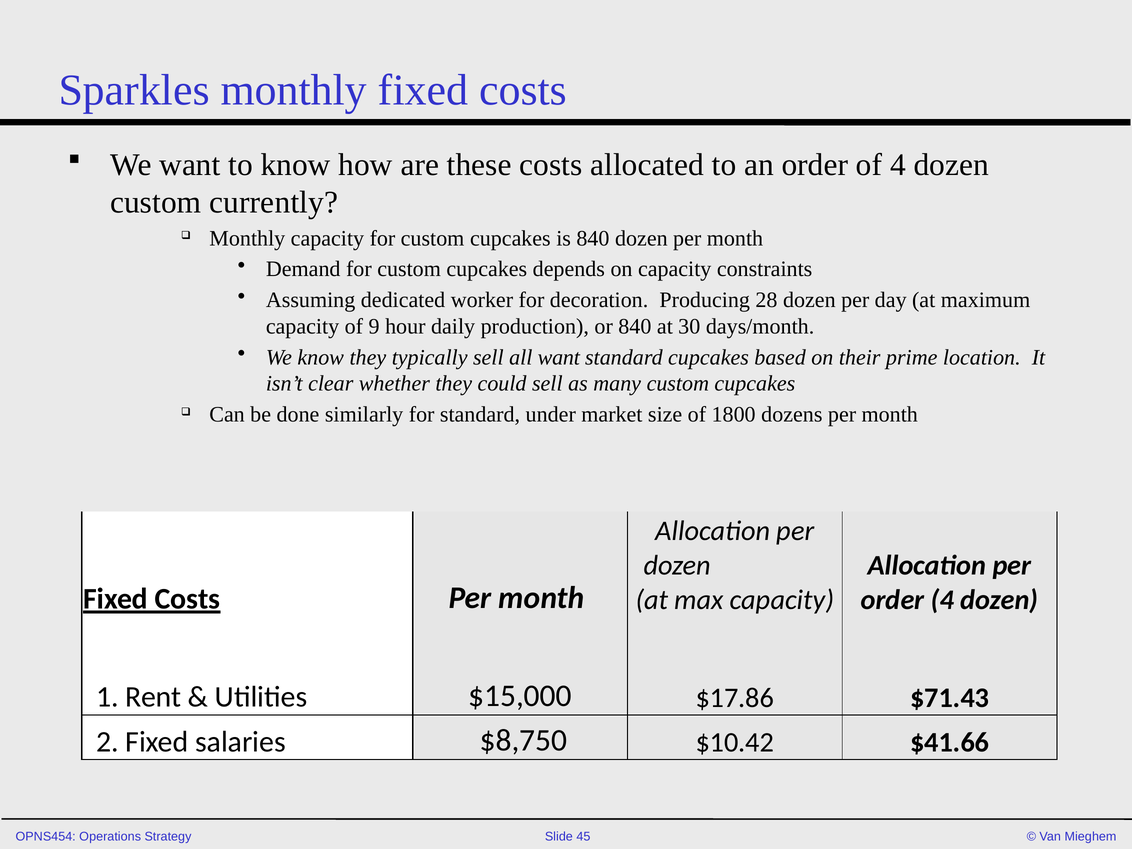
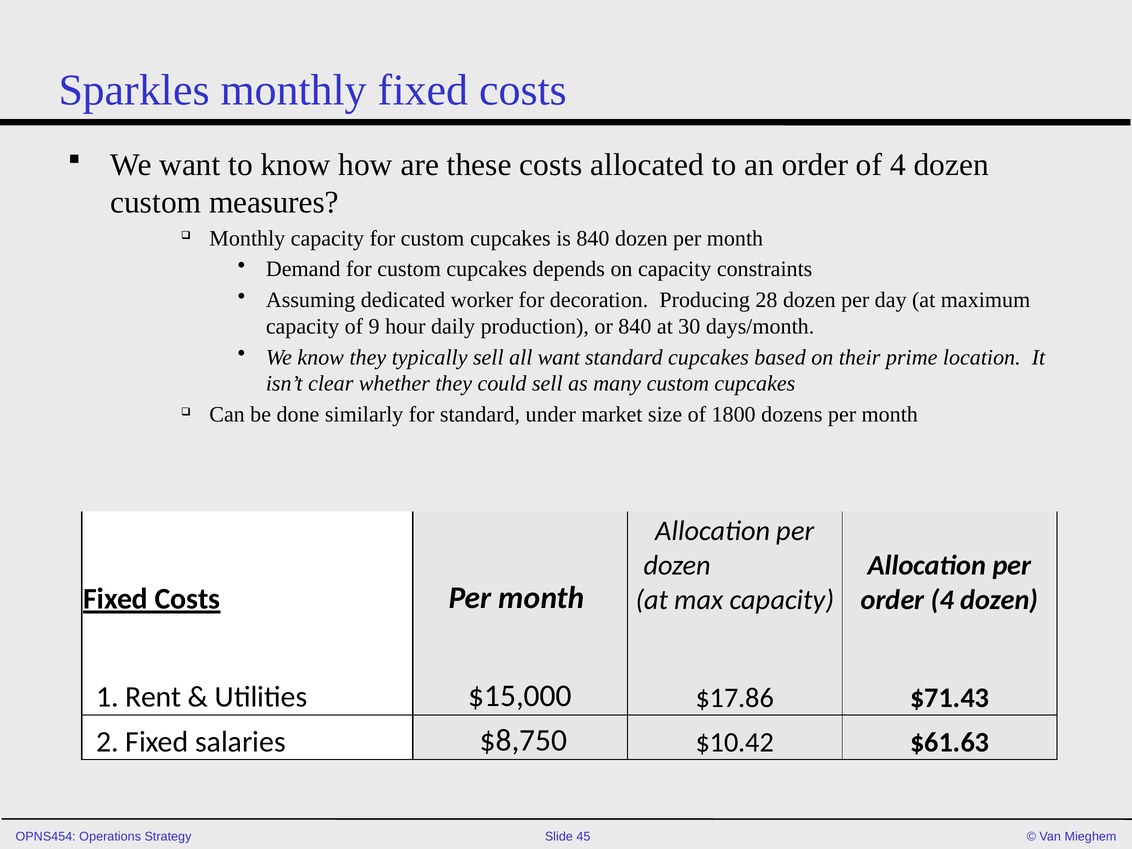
currently: currently -> measures
$41.66: $41.66 -> $61.63
